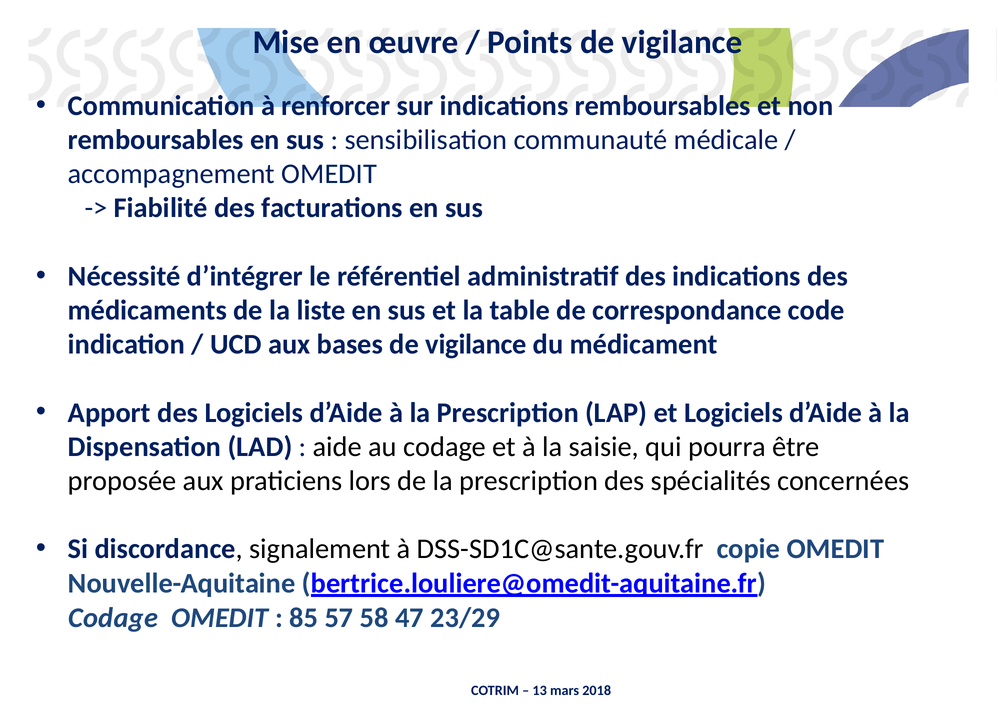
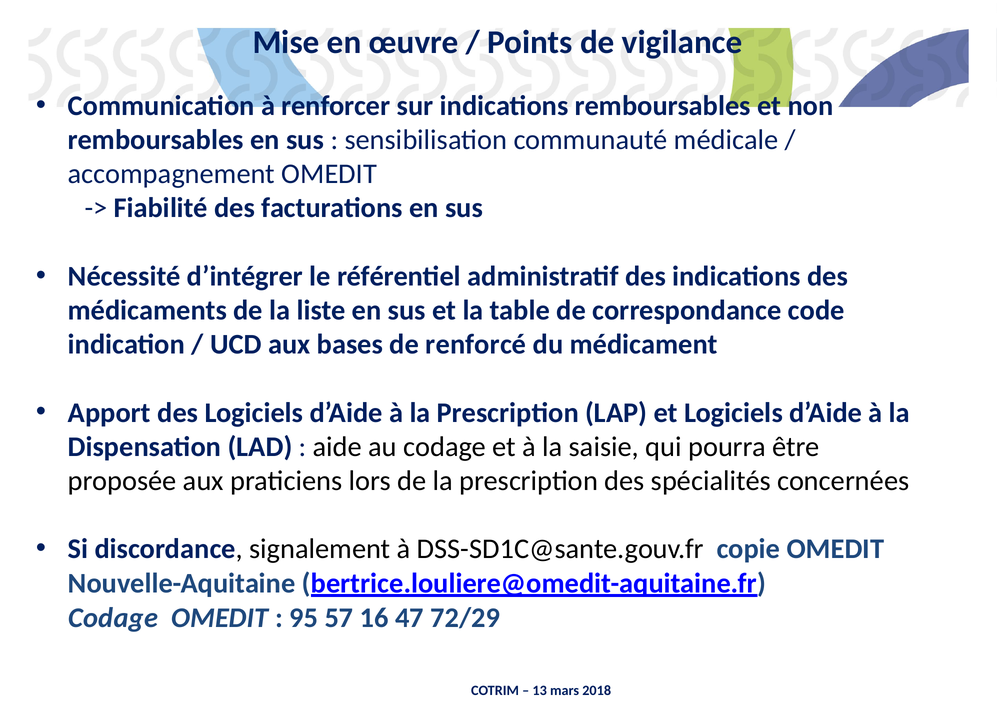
bases de vigilance: vigilance -> renforcé
85: 85 -> 95
58: 58 -> 16
23/29: 23/29 -> 72/29
